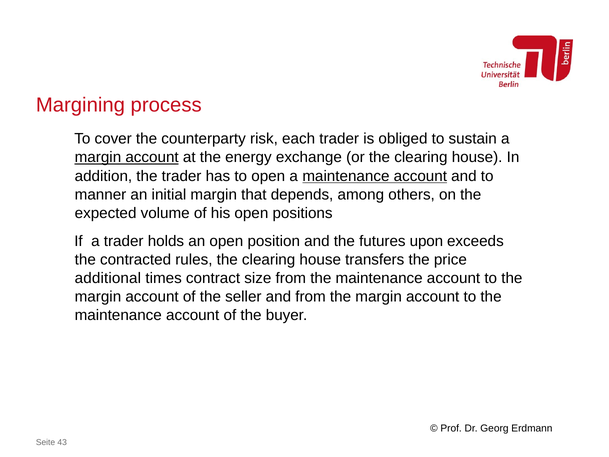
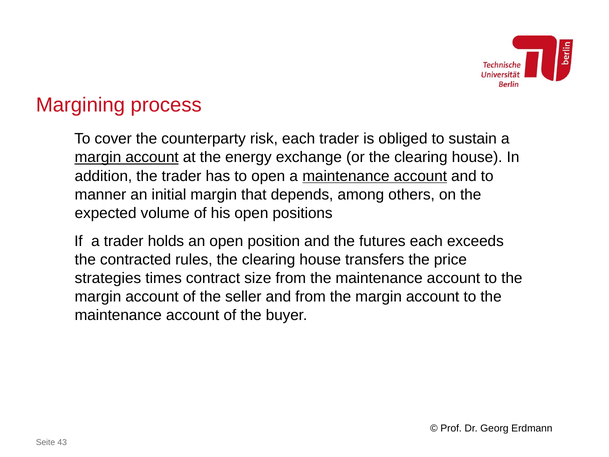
futures upon: upon -> each
additional: additional -> strategies
